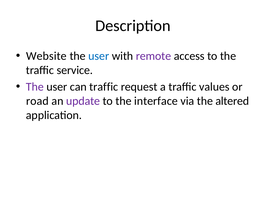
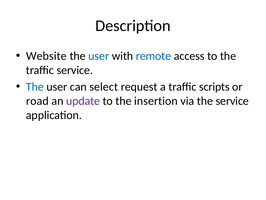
remote colour: purple -> blue
The at (35, 87) colour: purple -> blue
can traffic: traffic -> select
values: values -> scripts
interface: interface -> insertion
the altered: altered -> service
